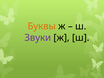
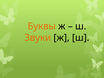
Звуки colour: purple -> orange
